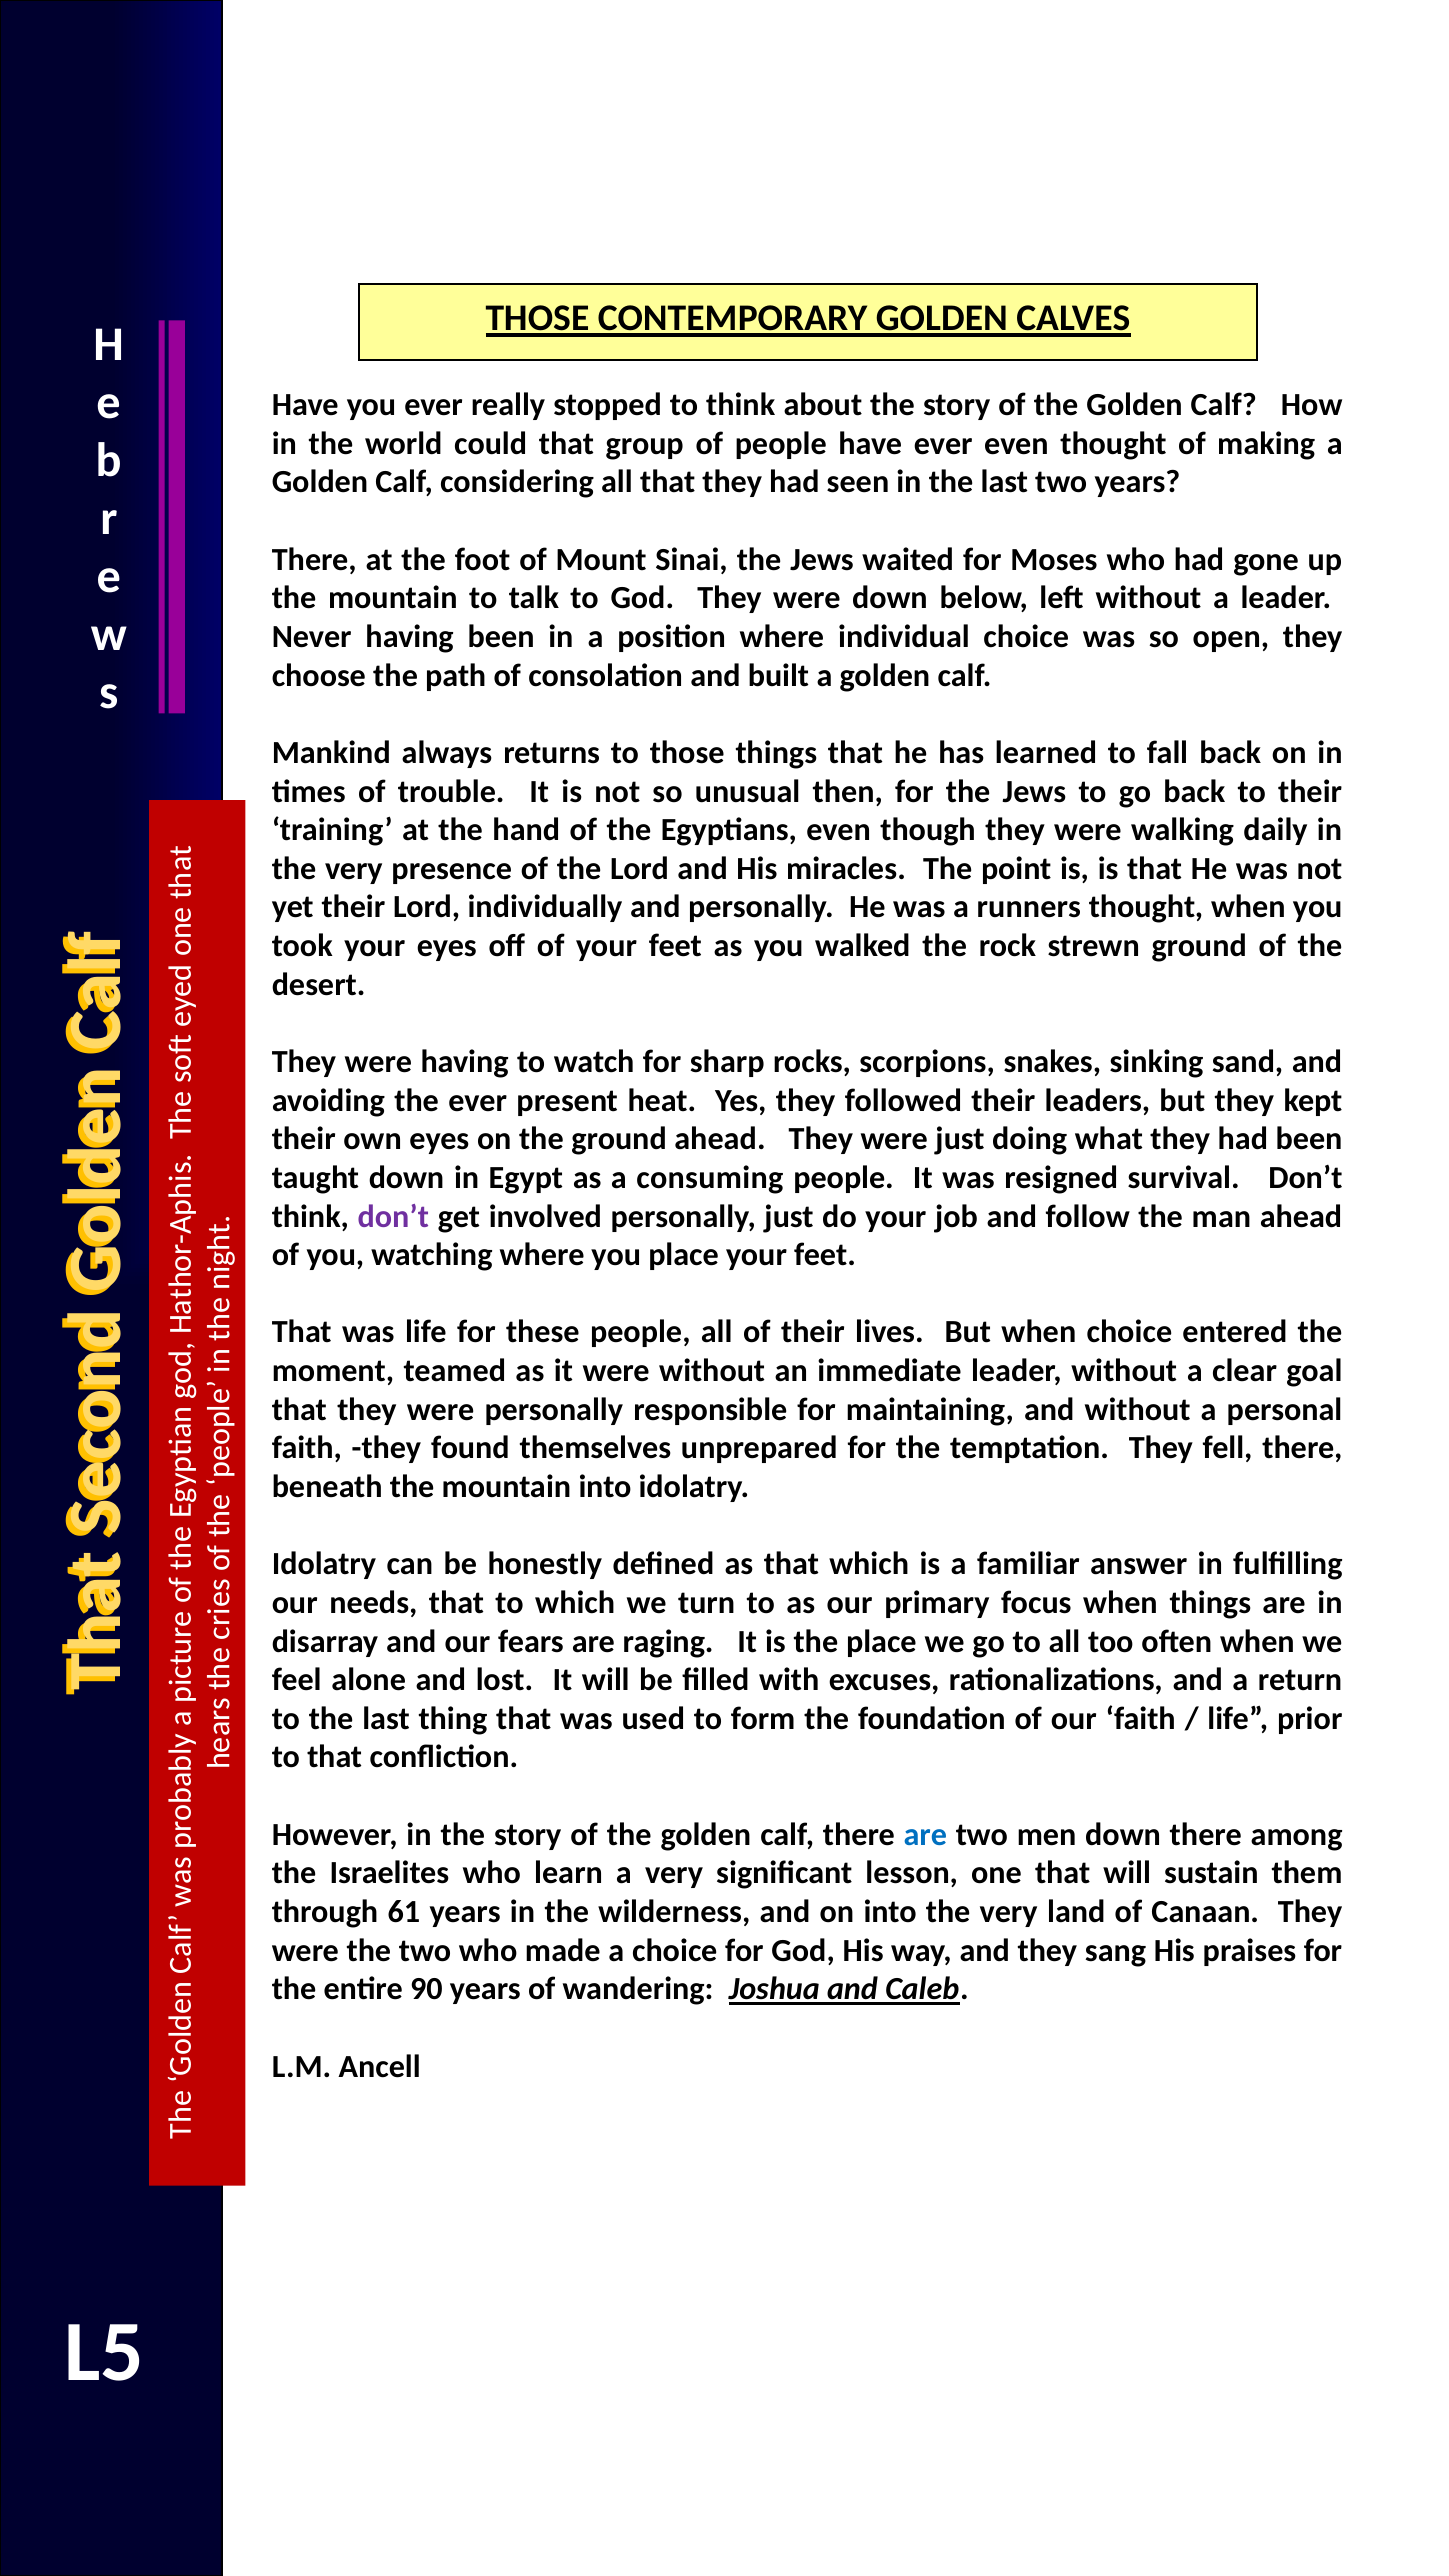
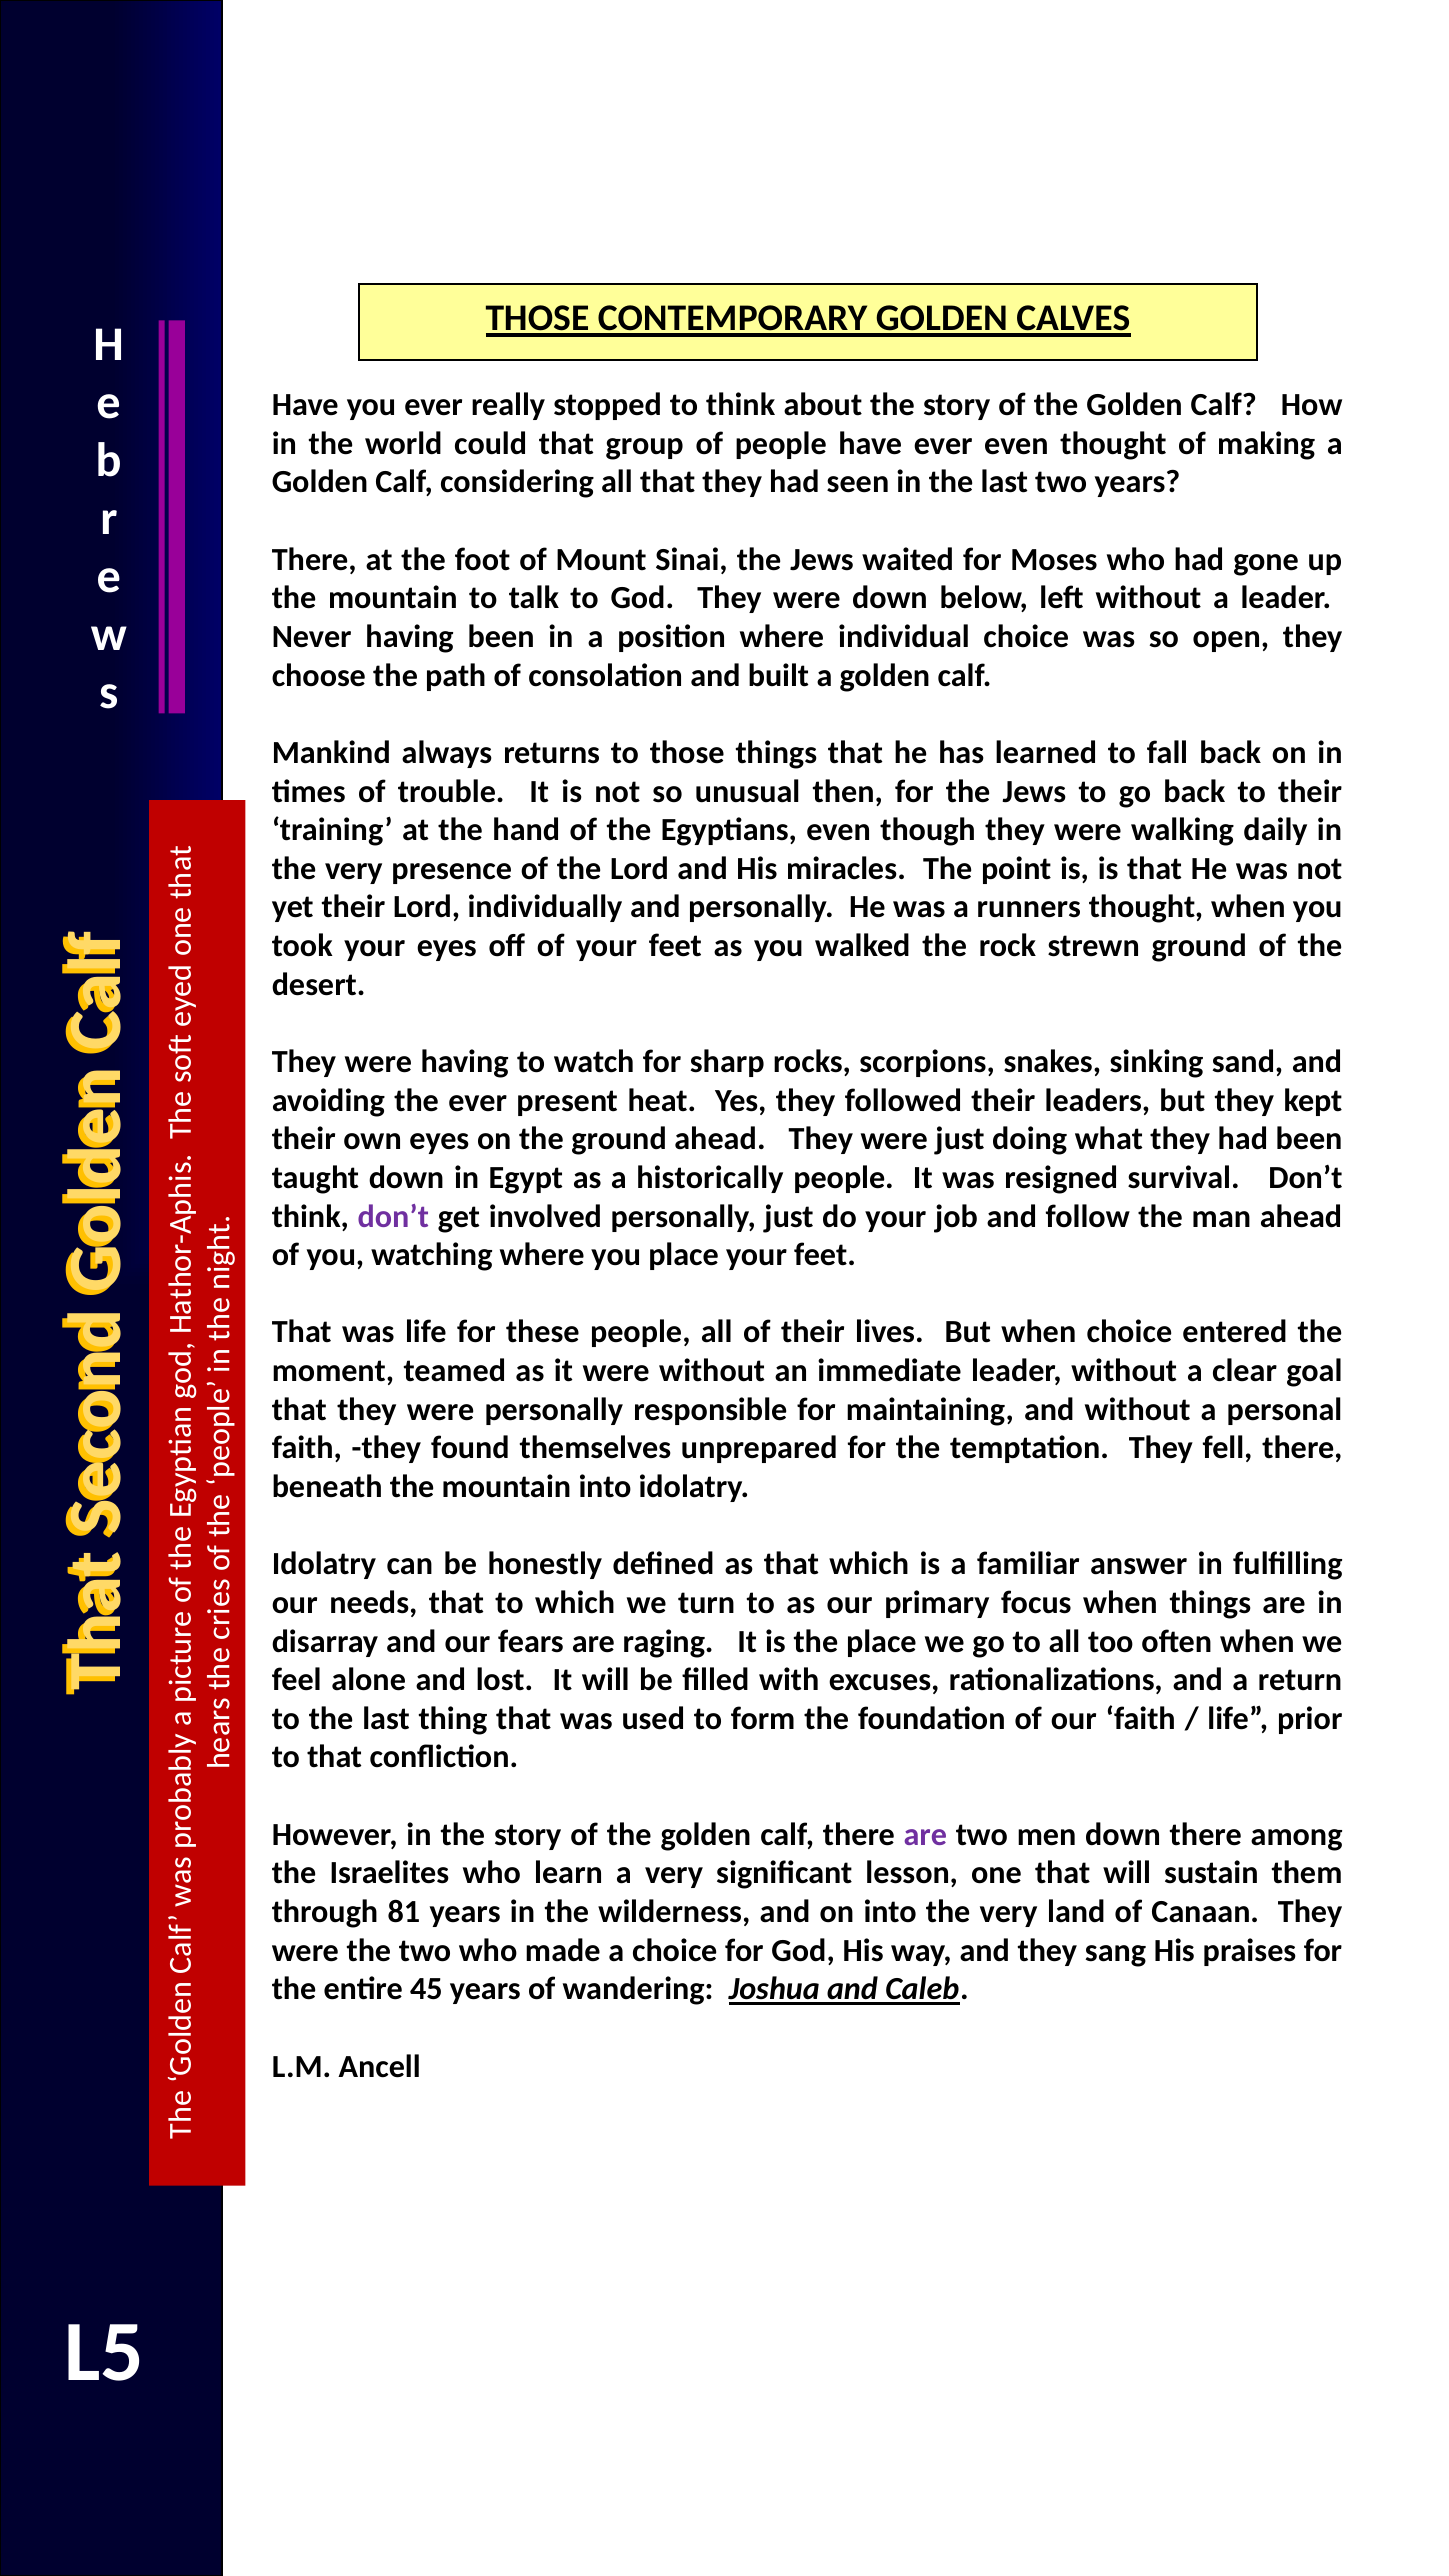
consuming: consuming -> historically
are at (925, 1835) colour: blue -> purple
61: 61 -> 81
90: 90 -> 45
